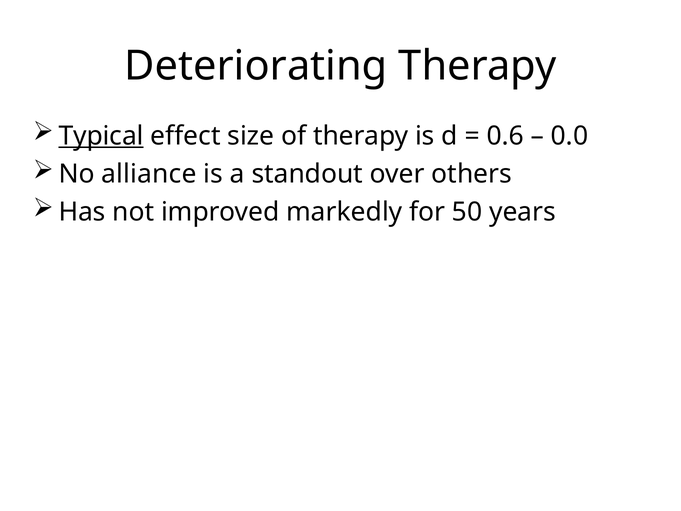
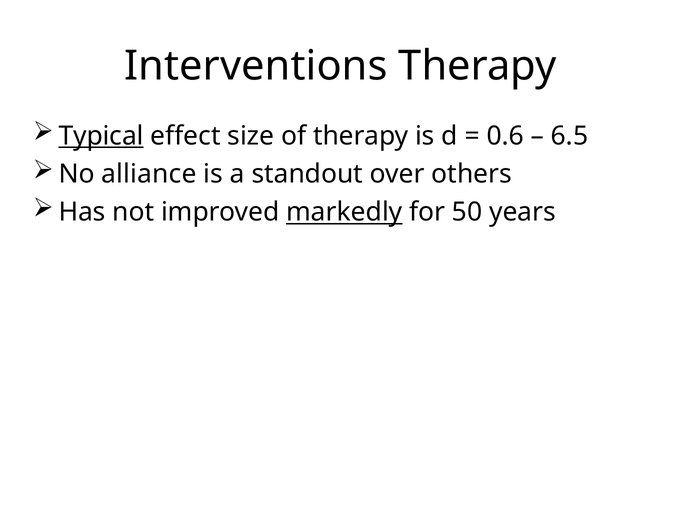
Deteriorating: Deteriorating -> Interventions
0.0: 0.0 -> 6.5
markedly underline: none -> present
